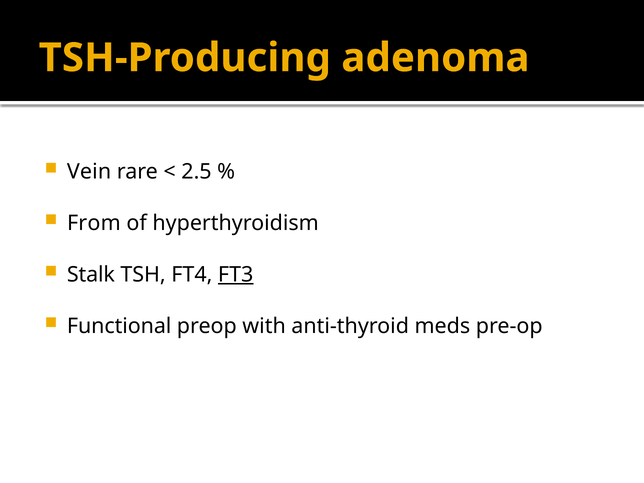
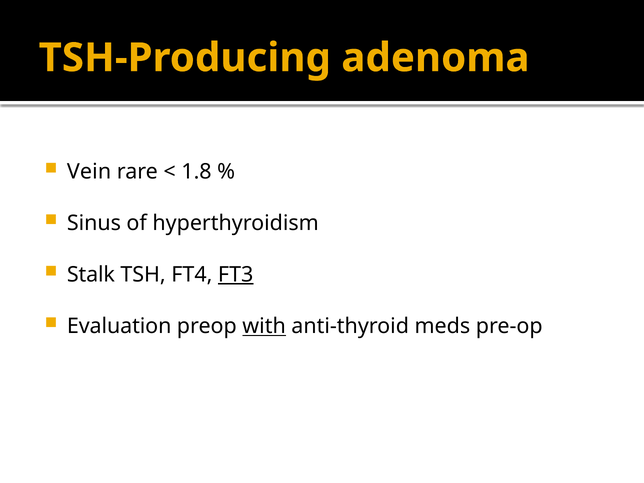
2.5: 2.5 -> 1.8
From: From -> Sinus
Functional: Functional -> Evaluation
with underline: none -> present
